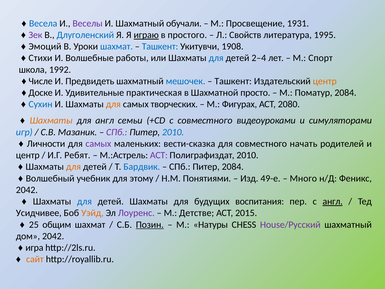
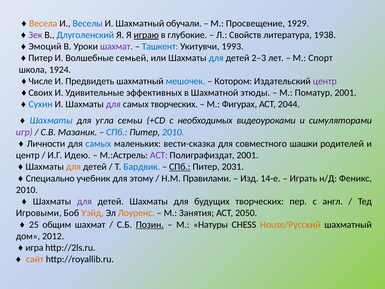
Весела colour: blue -> orange
Веселы colour: purple -> blue
1931: 1931 -> 1929
простого: простого -> глубокие
1995: 1995 -> 1938
шахмат at (116, 46) colour: blue -> purple
1908: 1908 -> 1993
Стихи at (40, 58): Стихи -> Питер
работы: работы -> семьей
2–4: 2–4 -> 2–3
1992: 1992 -> 1924
Ташкент at (233, 81): Ташкент -> Котором
центр at (325, 81) colour: orange -> purple
Доске: Доске -> Своих
практическая: практическая -> эффективных
просто: просто -> этюды
Поматур 2084: 2084 -> 2001
для at (113, 104) colour: orange -> purple
2080: 2080 -> 2044
Шахматы at (51, 120) colour: orange -> blue
для англ: англ -> угла
с совместного: совместного -> необходимых
игр colour: blue -> purple
СПб at (117, 132) colour: purple -> blue
самых at (98, 144) colour: purple -> blue
начать: начать -> шашки
Ребят: Ребят -> Идею
Полиграфиздат 2010: 2010 -> 2001
СПб at (180, 167) underline: none -> present
Питер 2084: 2084 -> 2031
Волшебный: Волшебный -> Специально
Понятиями: Понятиями -> Правилами
49-е: 49-е -> 14-е
Много: Много -> Играть
2042 at (27, 190): 2042 -> 2010
для at (84, 201) colour: blue -> purple
будущих воспитания: воспитания -> творческих
англ at (333, 201) underline: present -> none
Усидчивее: Усидчивее -> Игровыми
Лоуренс colour: purple -> orange
Детстве: Детстве -> Занятия
2015: 2015 -> 2050
House/Русский colour: purple -> orange
дом 2042: 2042 -> 2012
